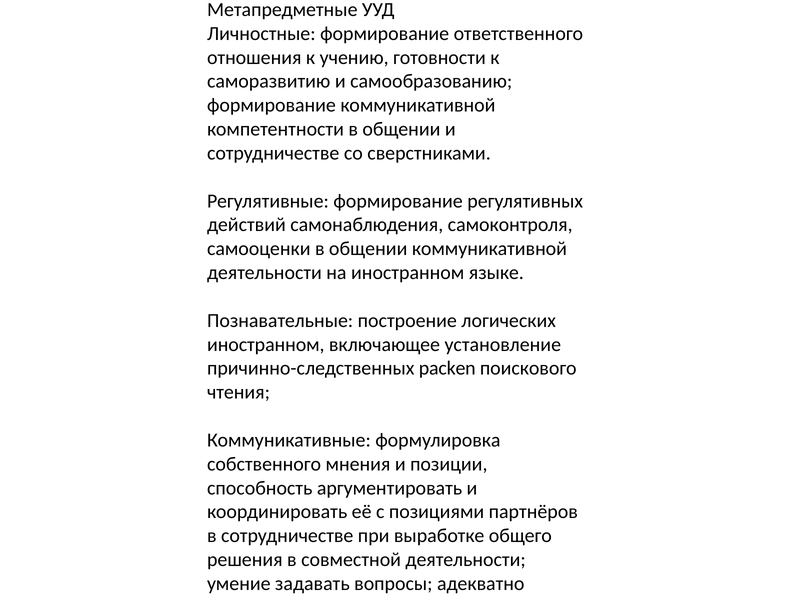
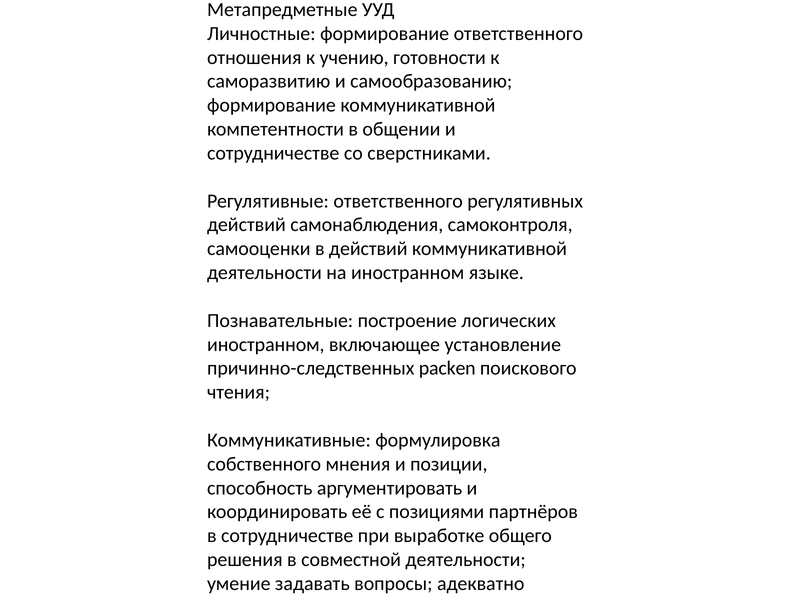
Регулятивные формирование: формирование -> ответственного
самооценки в общении: общении -> действий
